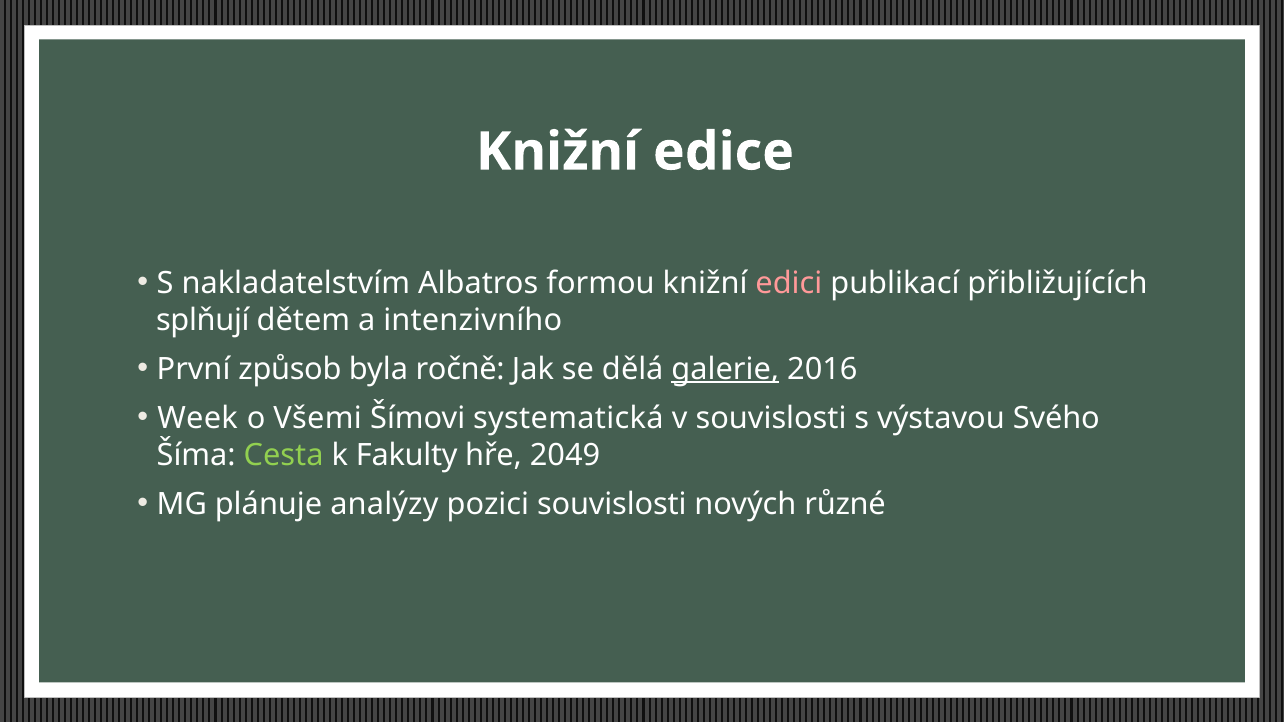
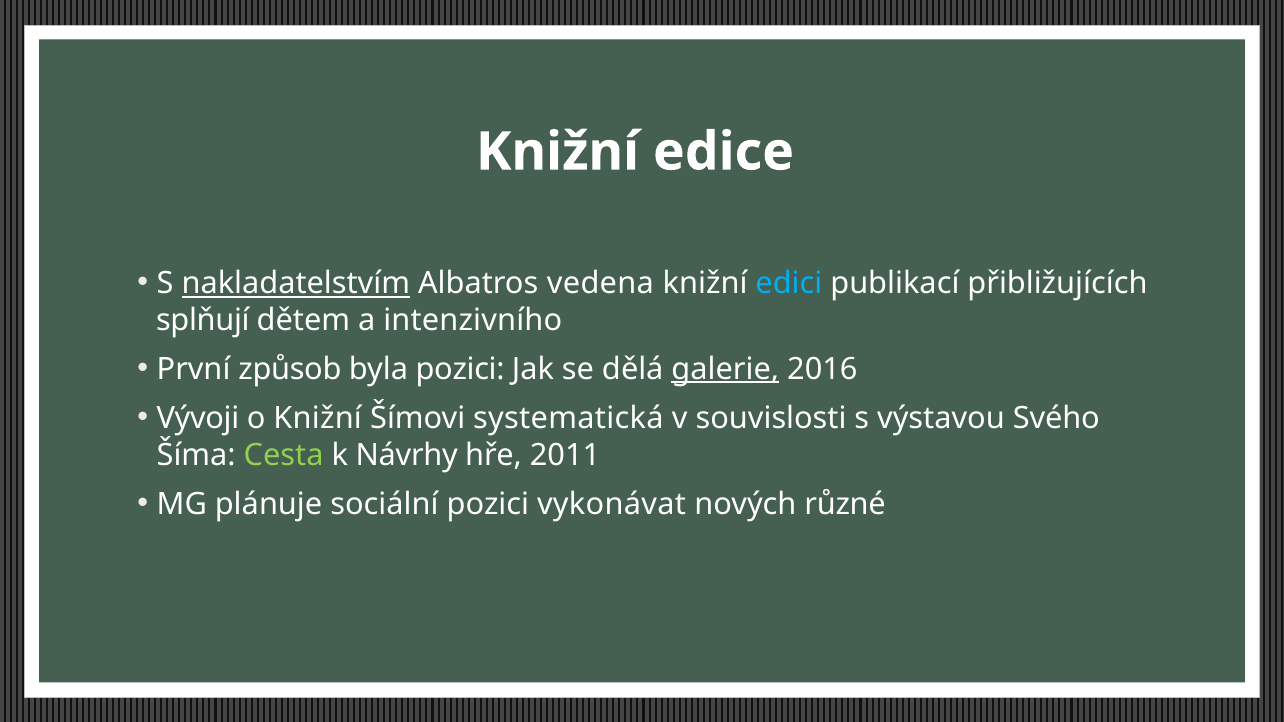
nakladatelstvím underline: none -> present
formou: formou -> vedena
edici colour: pink -> light blue
byla ročně: ročně -> pozici
Week: Week -> Vývoji
o Všemi: Všemi -> Knižní
Fakulty: Fakulty -> Návrhy
2049: 2049 -> 2011
analýzy: analýzy -> sociální
pozici souvislosti: souvislosti -> vykonávat
